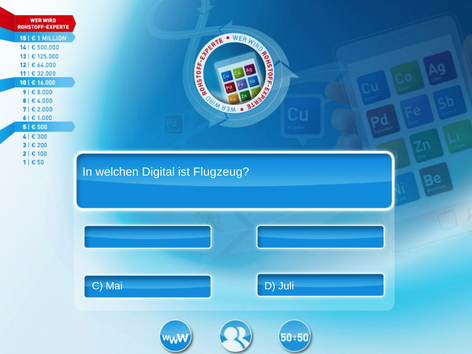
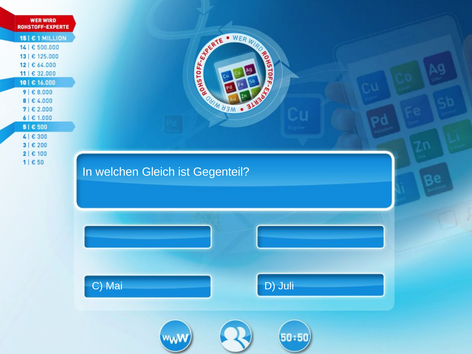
Digital: Digital -> Gleich
Flugzeug: Flugzeug -> Gegenteil
